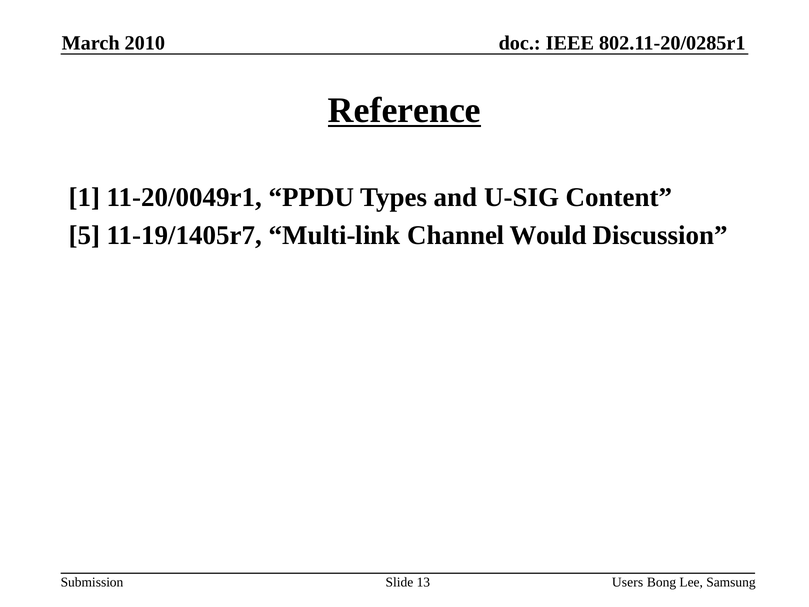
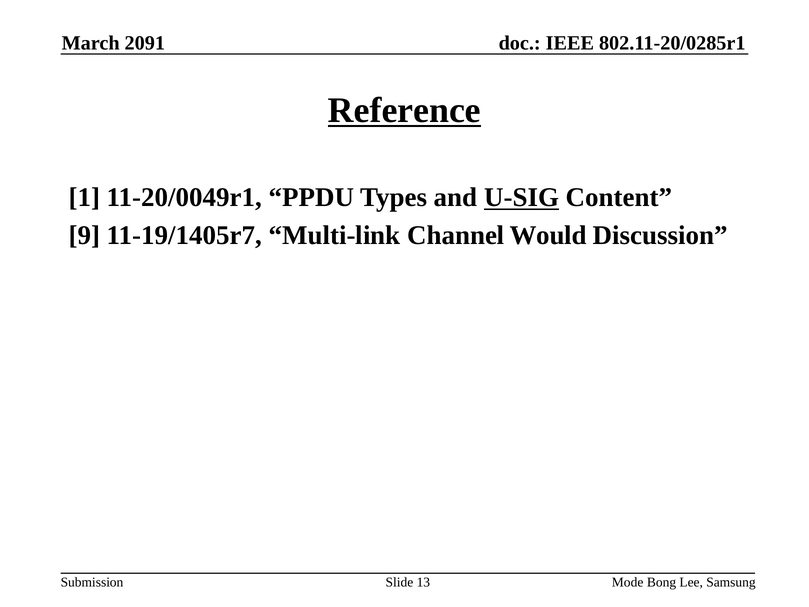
2010: 2010 -> 2091
U-SIG underline: none -> present
5: 5 -> 9
Users: Users -> Mode
